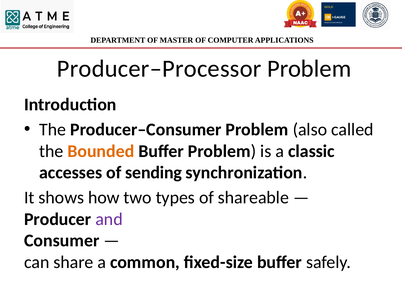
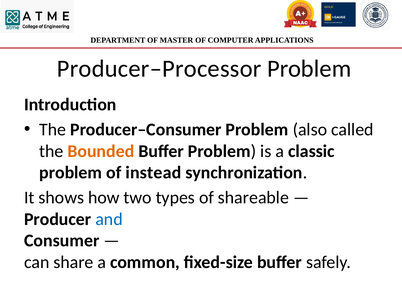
accesses at (71, 172): accesses -> problem
sending: sending -> instead
and colour: purple -> blue
